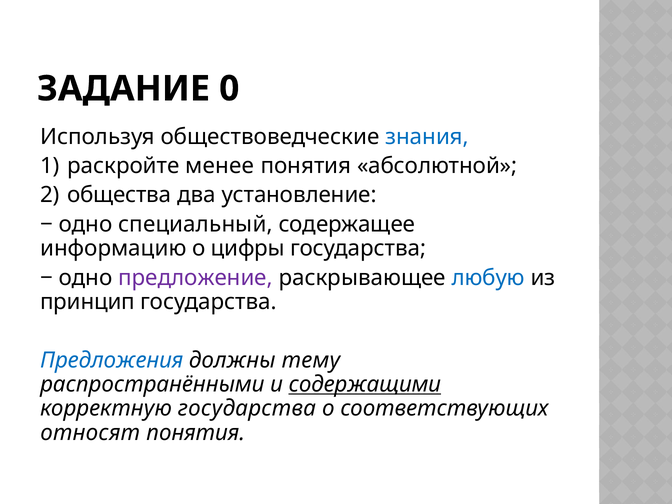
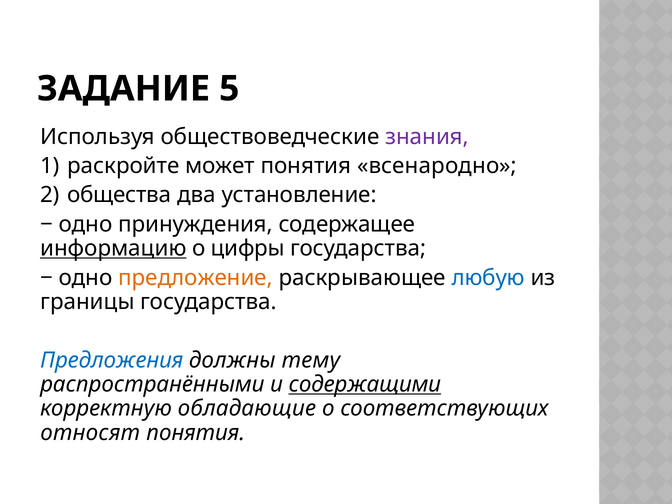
0: 0 -> 5
знания colour: blue -> purple
менее: менее -> может
абсолютной: абсолютной -> всенародно
специальный: специальный -> принуждения
информацию underline: none -> present
предложение colour: purple -> orange
принцип: принцип -> границы
корректную государства: государства -> обладающие
